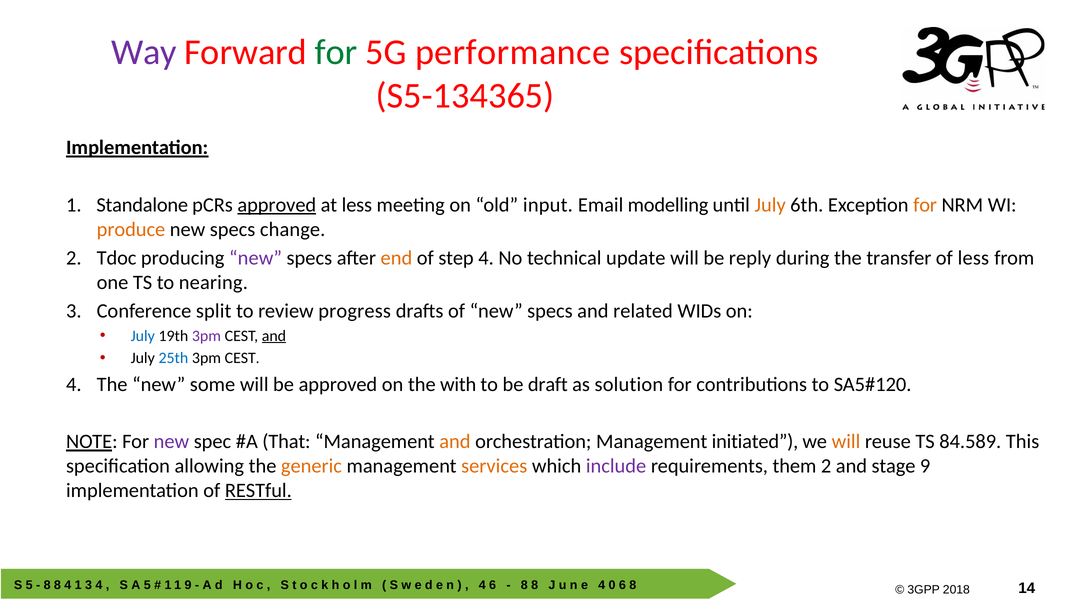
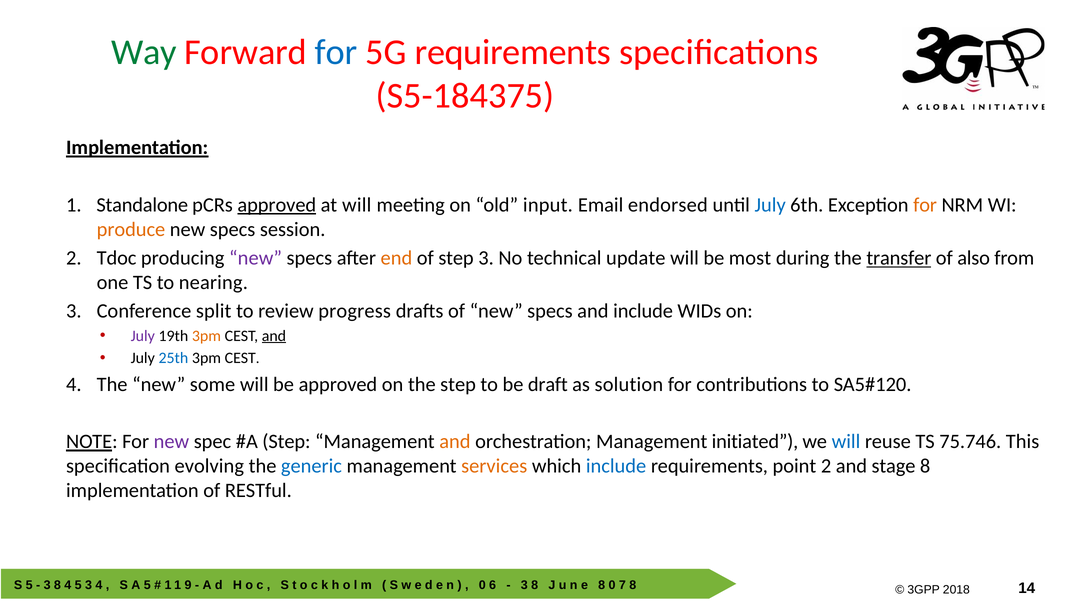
Way colour: purple -> green
for at (336, 52) colour: green -> blue
5G performance: performance -> requirements
S5-134365: S5-134365 -> S5-184375
at less: less -> will
modelling: modelling -> endorsed
July at (770, 205) colour: orange -> blue
change: change -> session
step 4: 4 -> 3
reply: reply -> most
transfer underline: none -> present
of less: less -> also
and related: related -> include
July at (143, 336) colour: blue -> purple
3pm at (206, 336) colour: purple -> orange
the with: with -> step
That at (286, 442): That -> Step
will at (846, 442) colour: orange -> blue
84.589: 84.589 -> 75.746
allowing: allowing -> evolving
generic colour: orange -> blue
include at (616, 466) colour: purple -> blue
them: them -> point
stage 9: 9 -> 8
RESTful underline: present -> none
8 at (47, 585): 8 -> 3
1 at (78, 585): 1 -> 5
4 at (482, 585): 4 -> 0
8 at (524, 585): 8 -> 3
4 at (602, 585): 4 -> 8
6 at (622, 585): 6 -> 7
